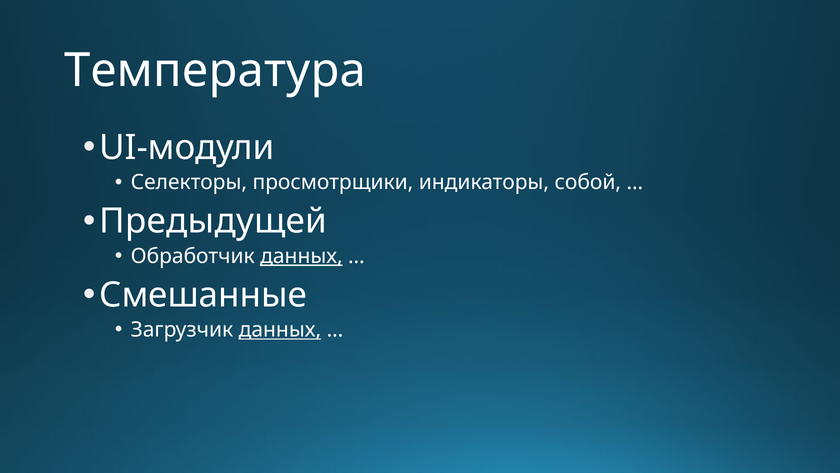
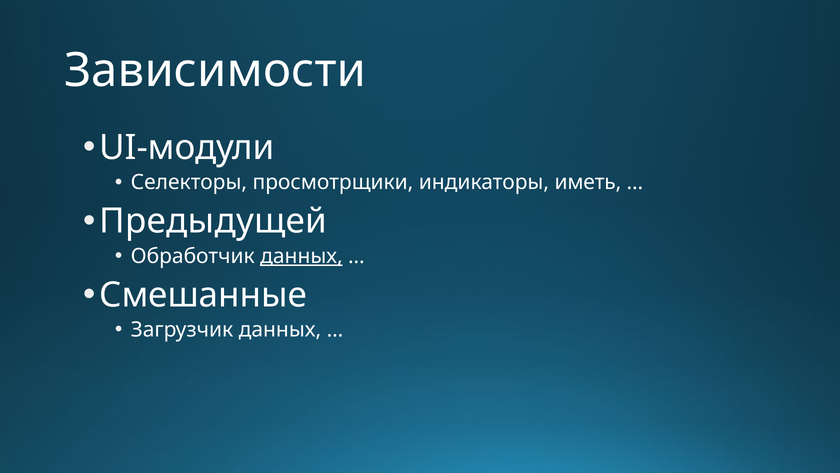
Температура: Температура -> Зависимости
собой: собой -> иметь
данных at (280, 329) underline: present -> none
